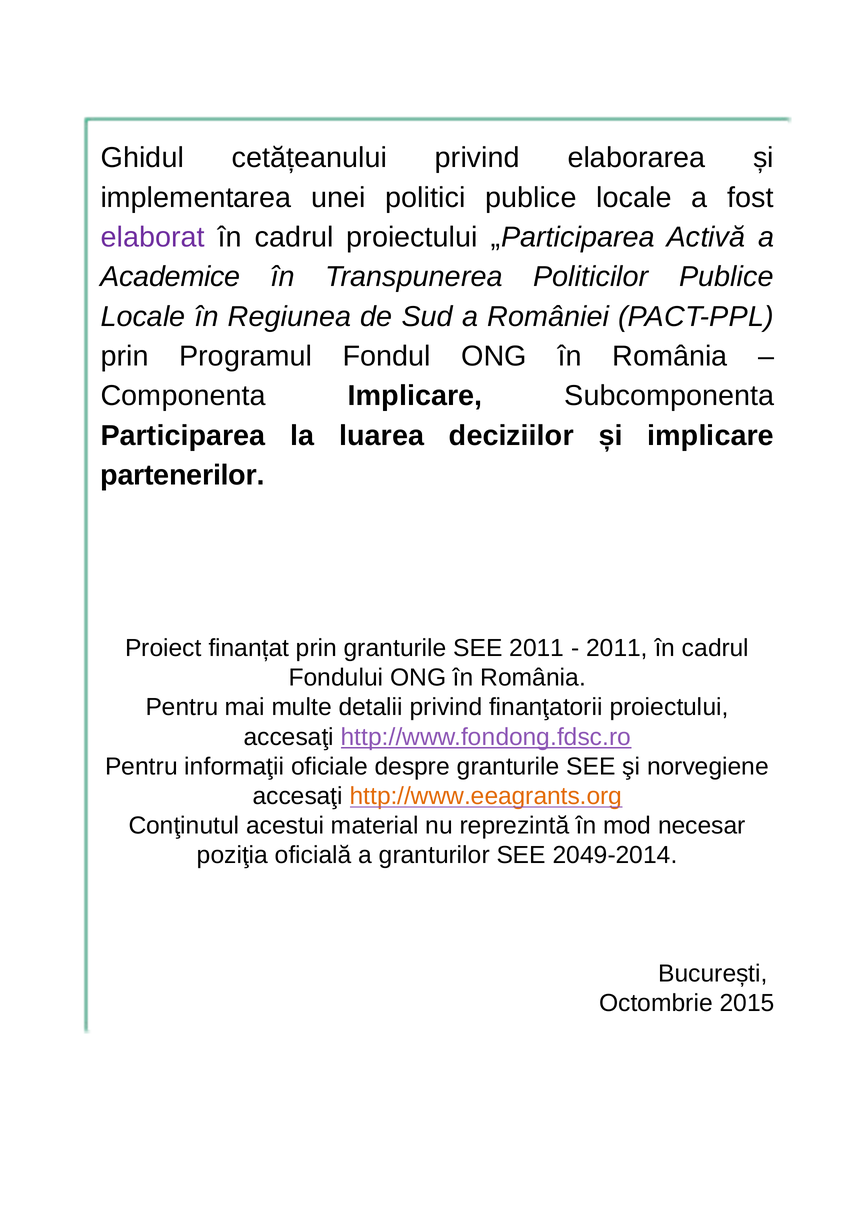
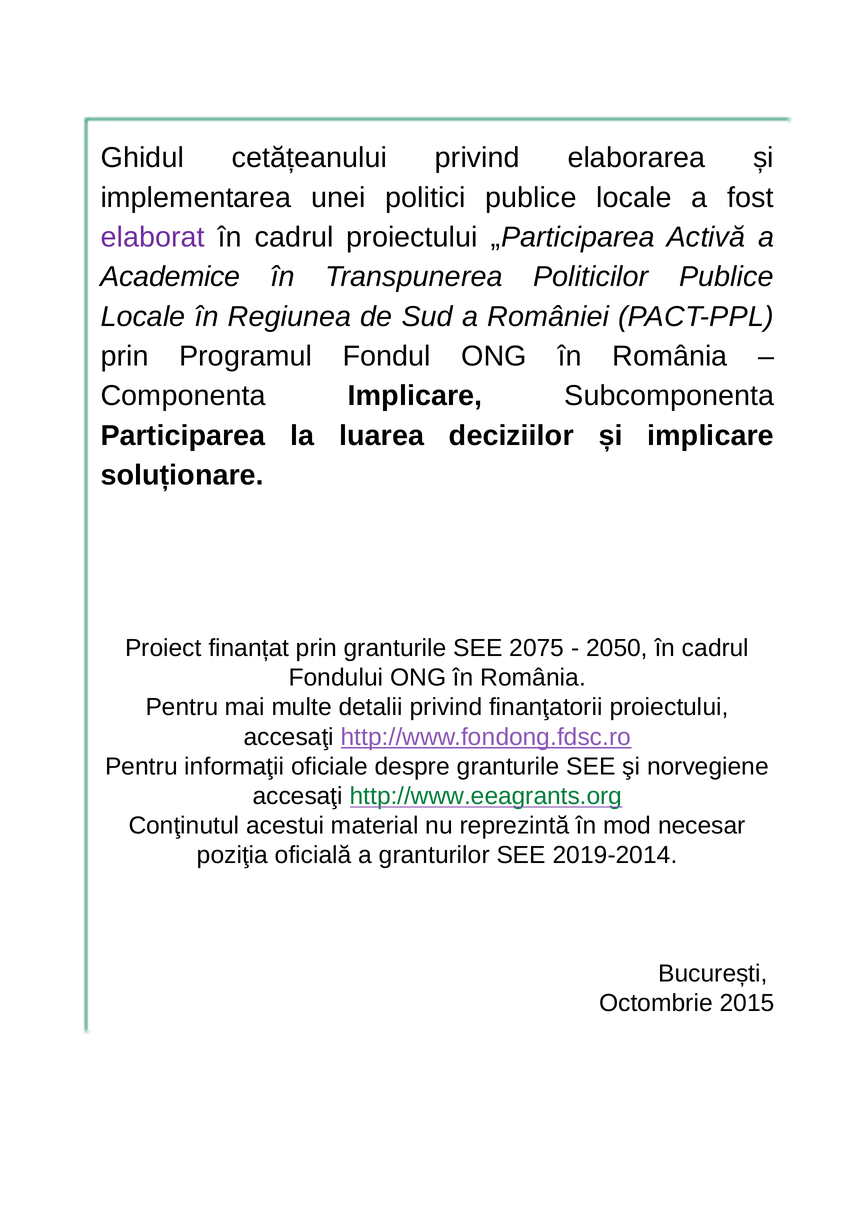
partenerilor: partenerilor -> soluționare
SEE 2011: 2011 -> 2075
2011 at (617, 648): 2011 -> 2050
http://www.eeagrants.org colour: orange -> green
2049-2014: 2049-2014 -> 2019-2014
